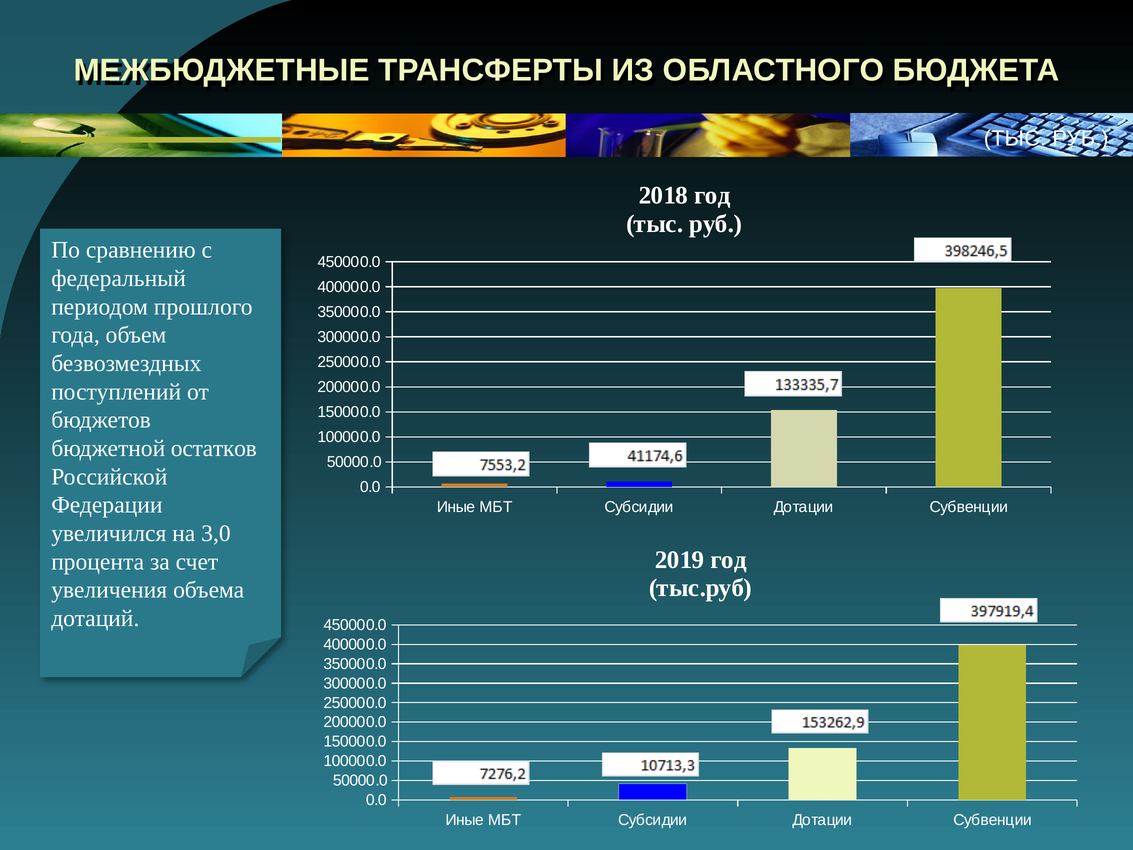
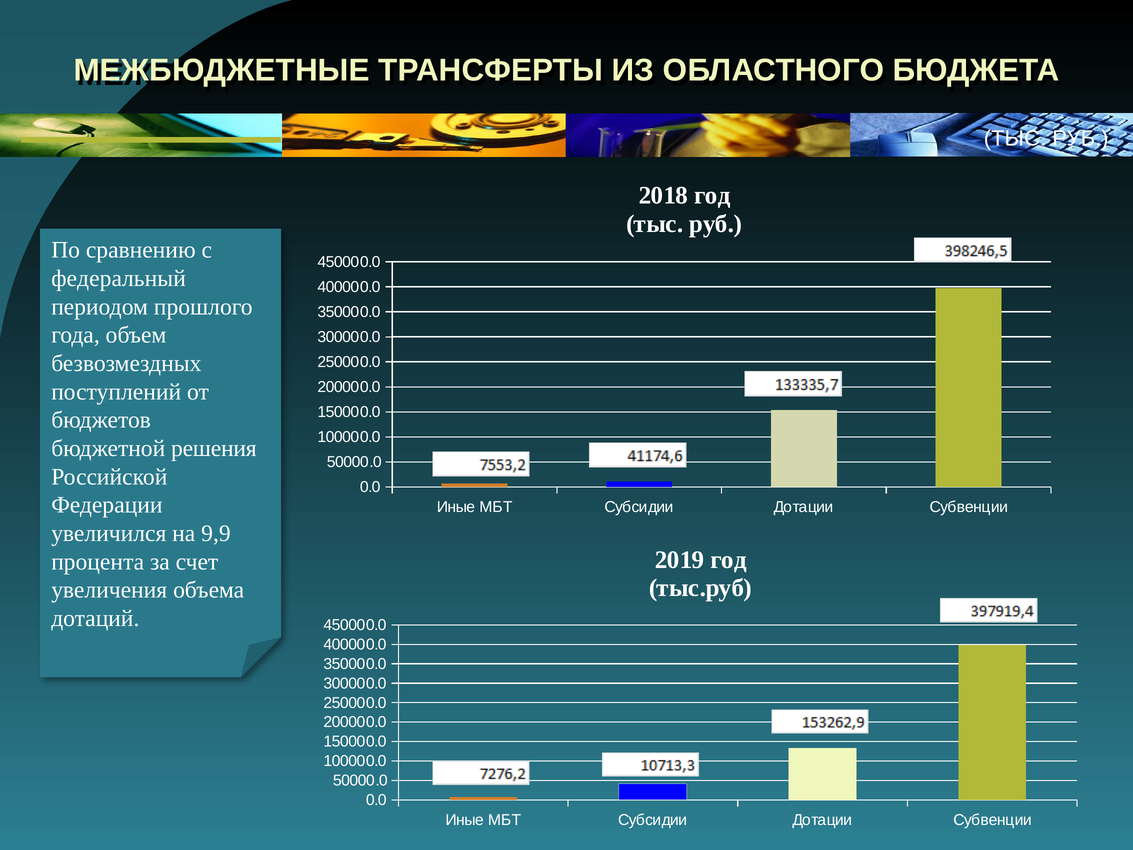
остатков: остатков -> решения
3,0: 3,0 -> 9,9
